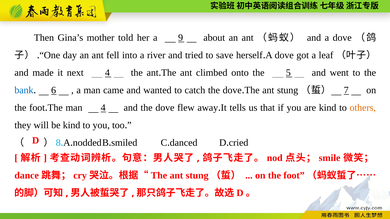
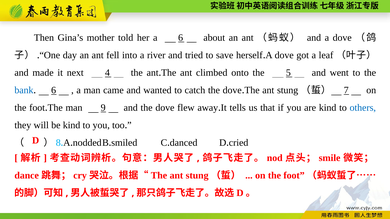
a 9: 9 -> 6
man 4: 4 -> 9
others colour: orange -> blue
